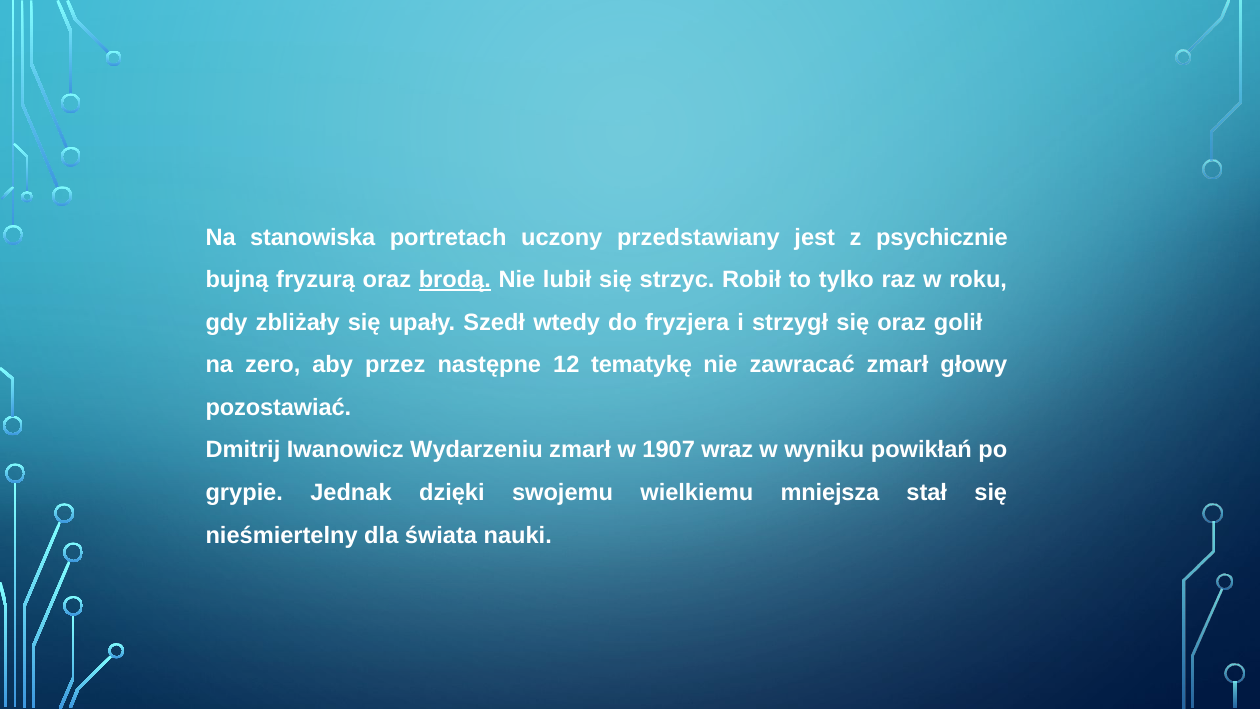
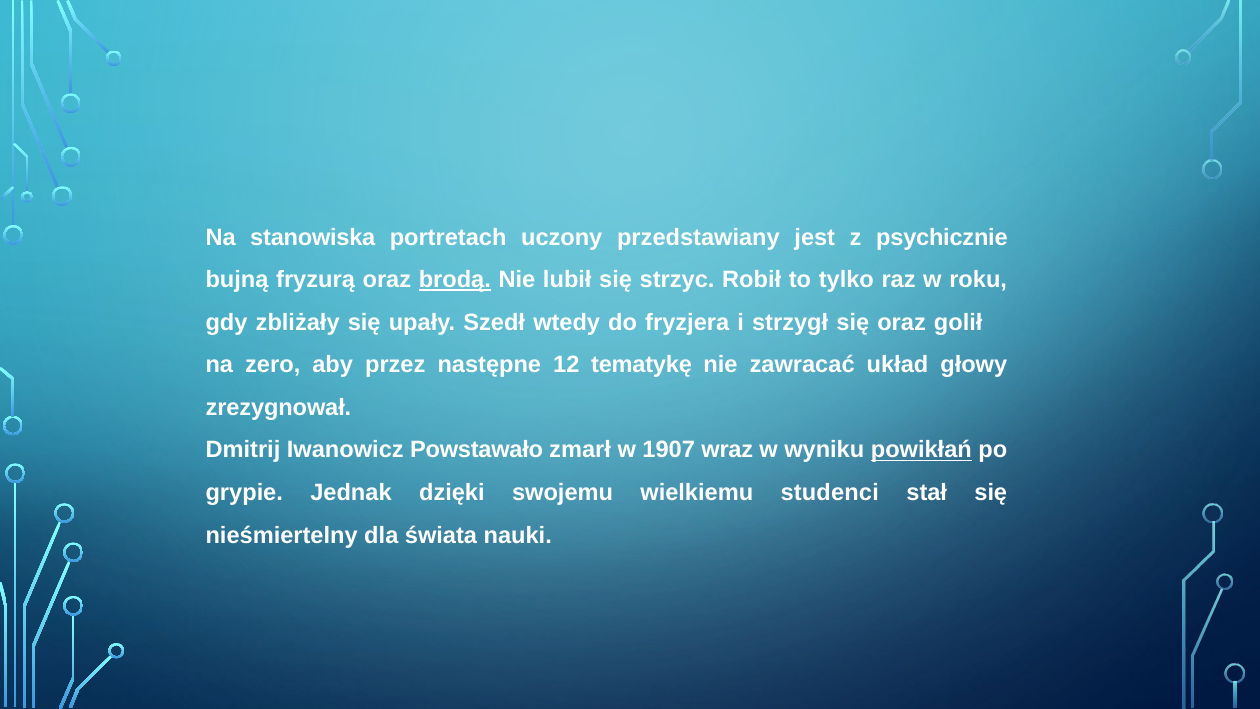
zawracać zmarł: zmarł -> układ
pozostawiać: pozostawiać -> zrezygnował
Wydarzeniu: Wydarzeniu -> Powstawało
powikłań underline: none -> present
mniejsza: mniejsza -> studenci
